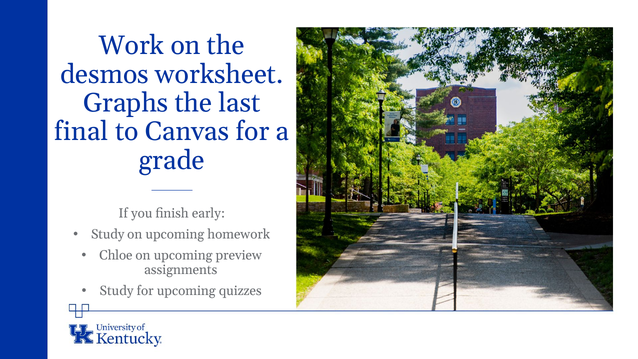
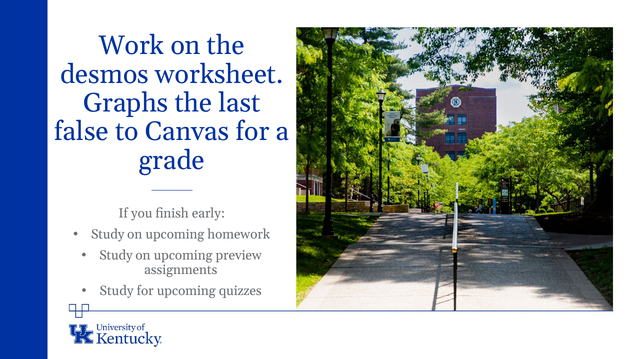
final: final -> false
Chloe at (116, 256): Chloe -> Study
